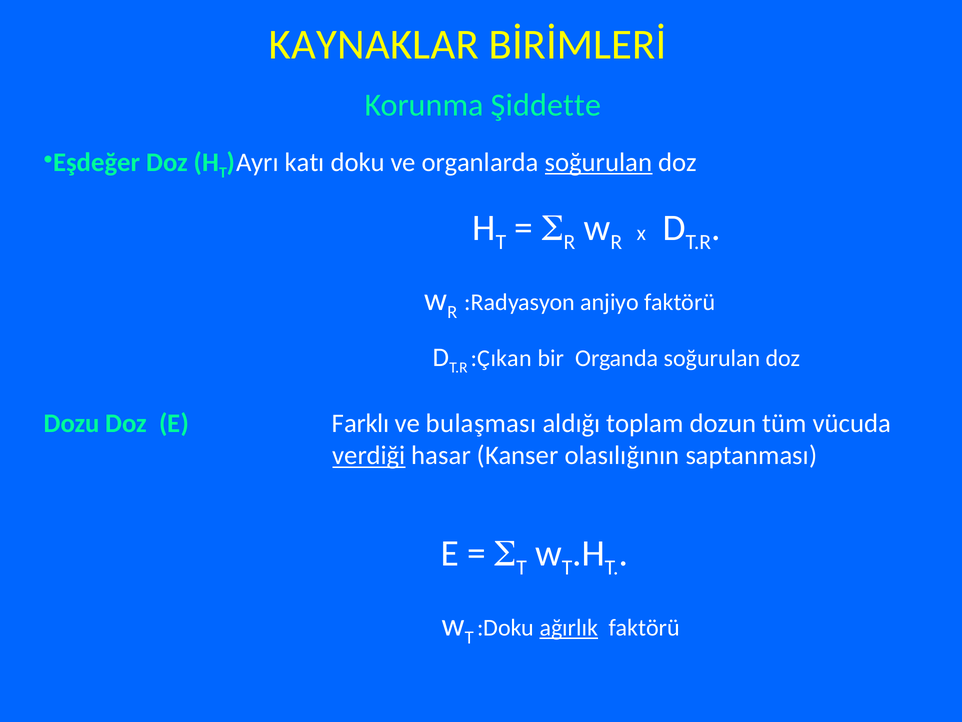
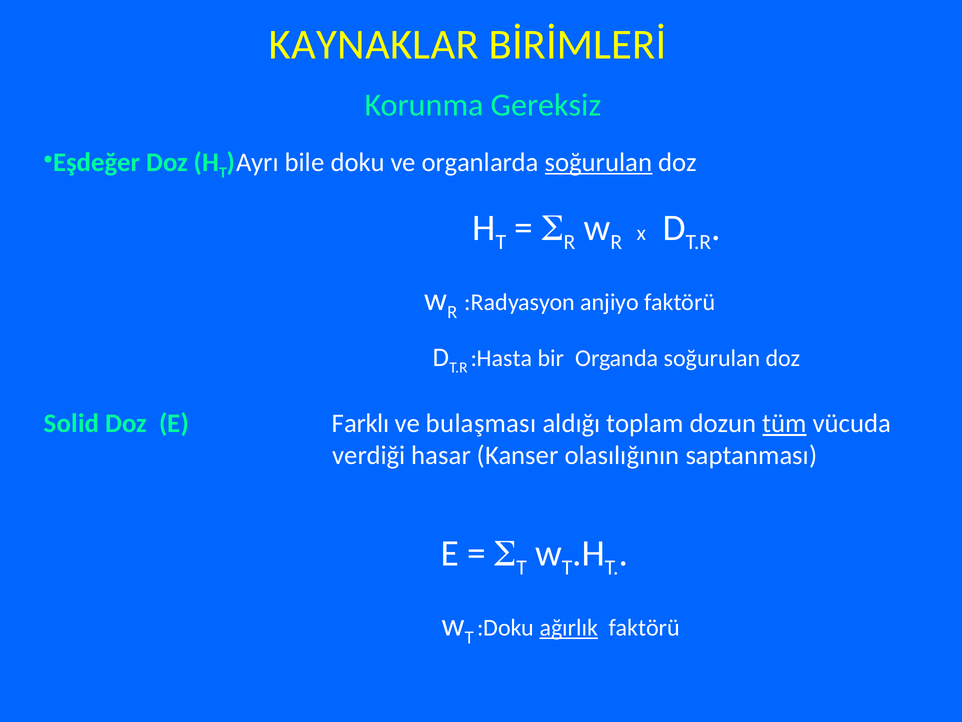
Şiddette: Şiddette -> Gereksiz
katı: katı -> bile
:Çıkan: :Çıkan -> :Hasta
Dozu: Dozu -> Solid
tüm underline: none -> present
verdiği underline: present -> none
